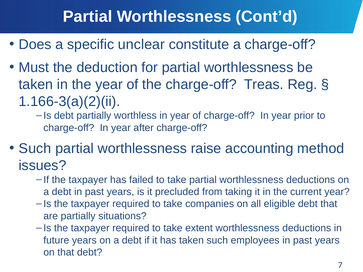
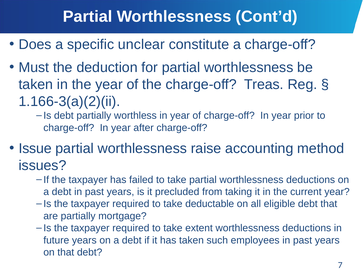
Such at (35, 149): Such -> Issue
companies: companies -> deductable
situations: situations -> mortgage
